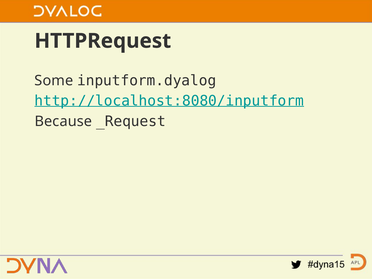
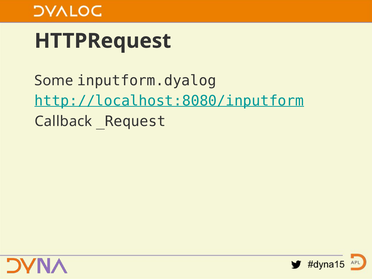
Because: Because -> Callback
